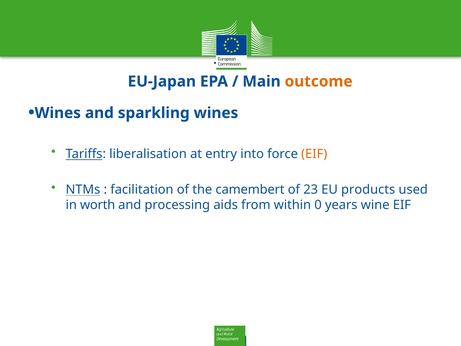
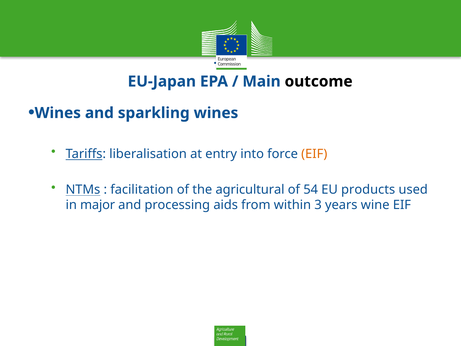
outcome colour: orange -> black
camembert: camembert -> agricultural
23: 23 -> 54
worth: worth -> major
0: 0 -> 3
